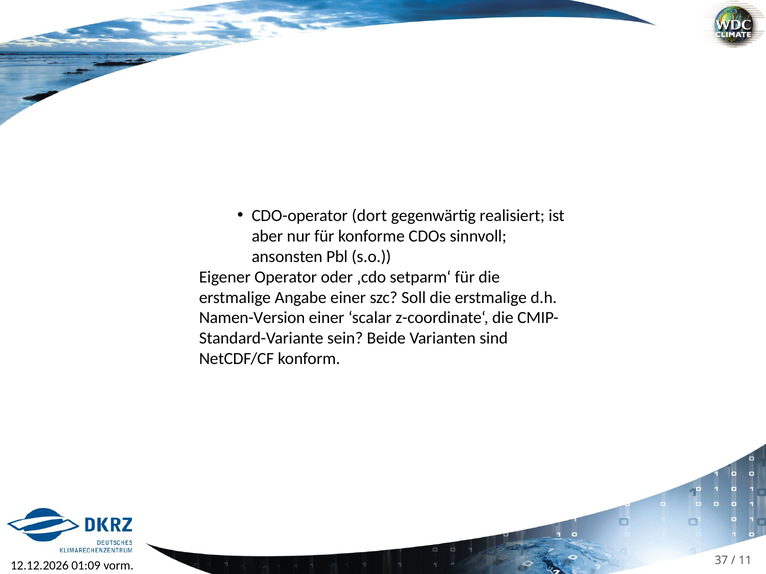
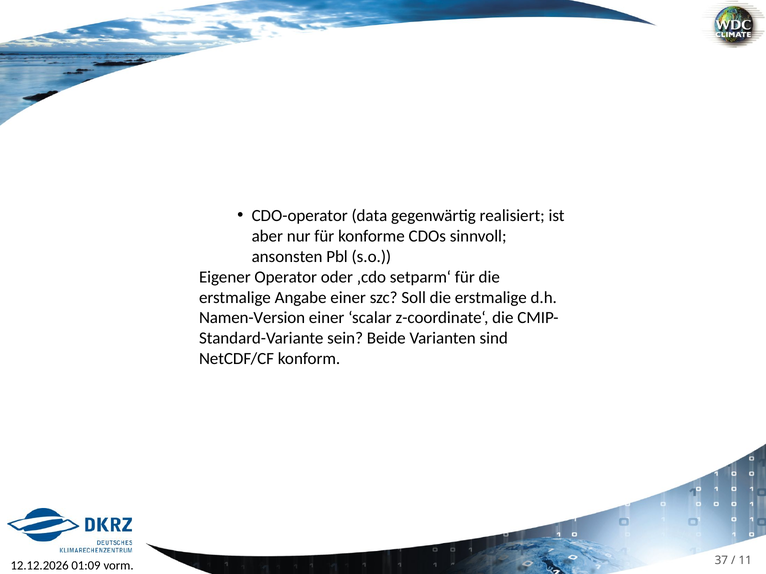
dort: dort -> data
